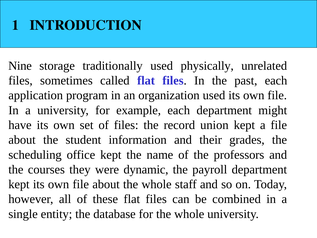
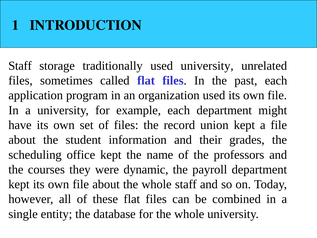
Nine at (20, 66): Nine -> Staff
used physically: physically -> university
